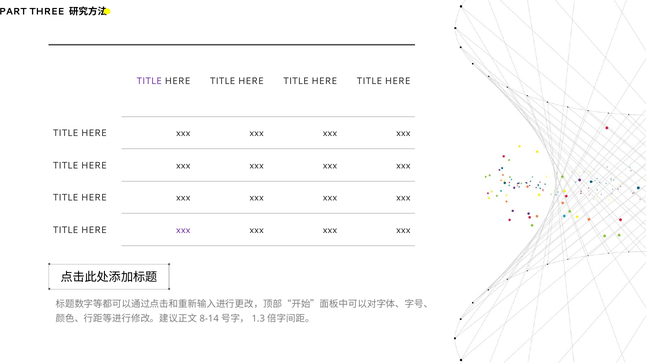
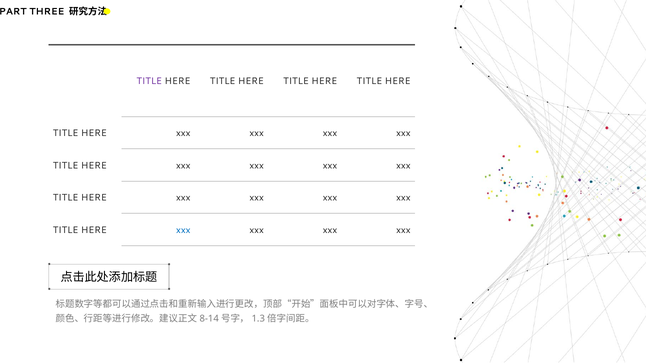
xxx at (183, 230) colour: purple -> blue
